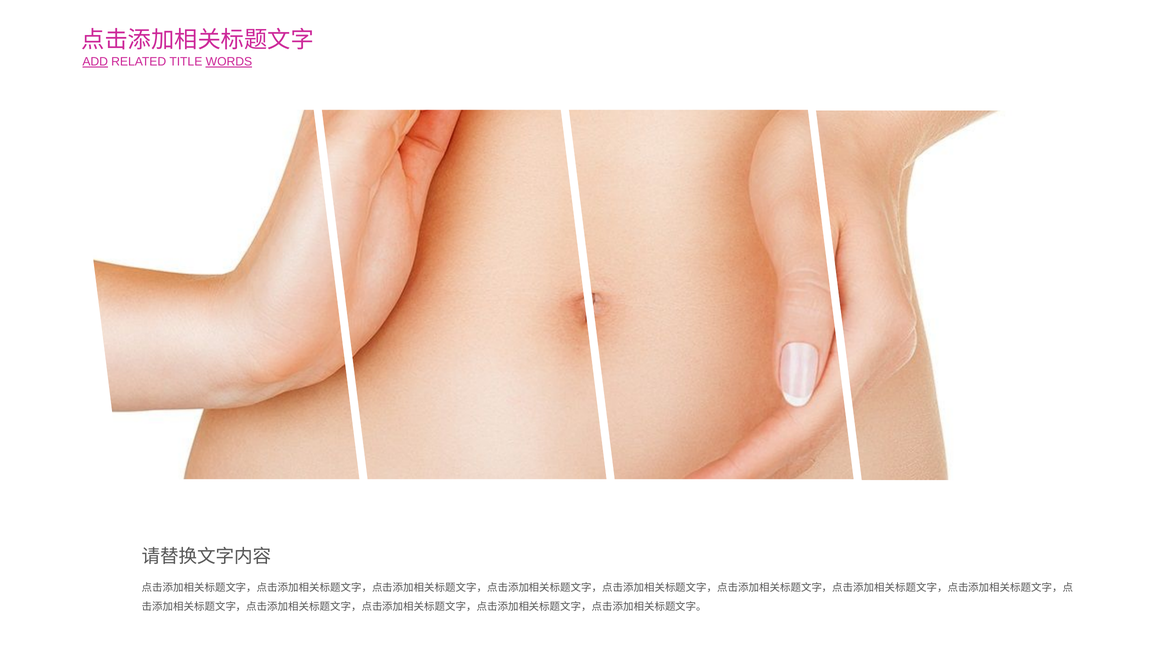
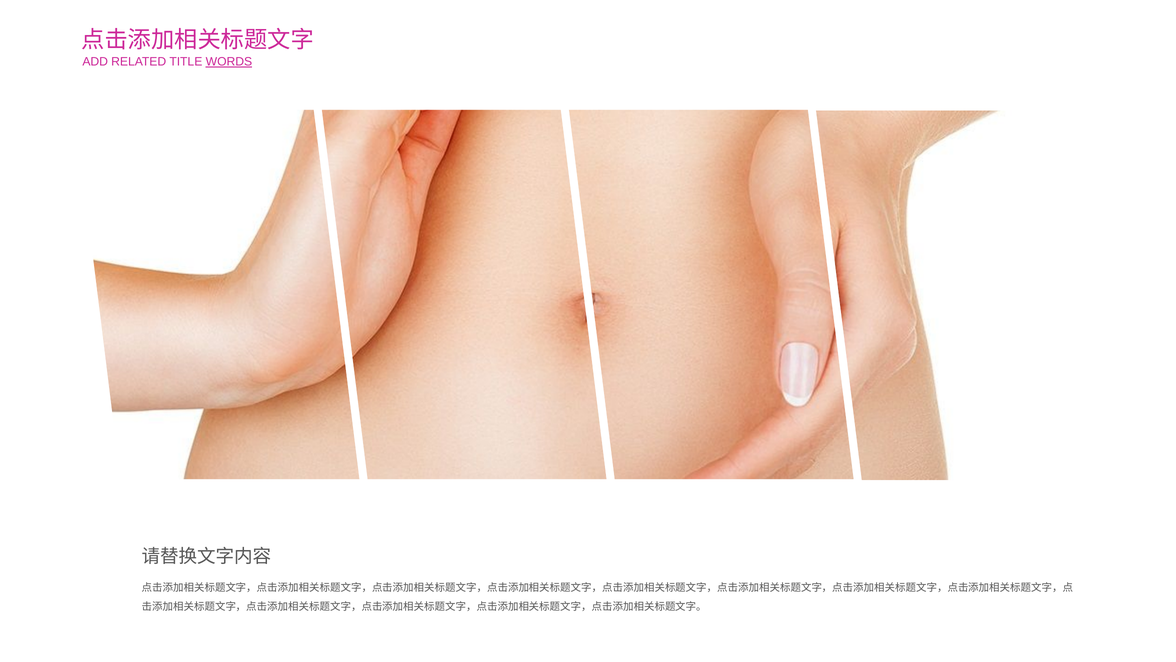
ADD underline: present -> none
